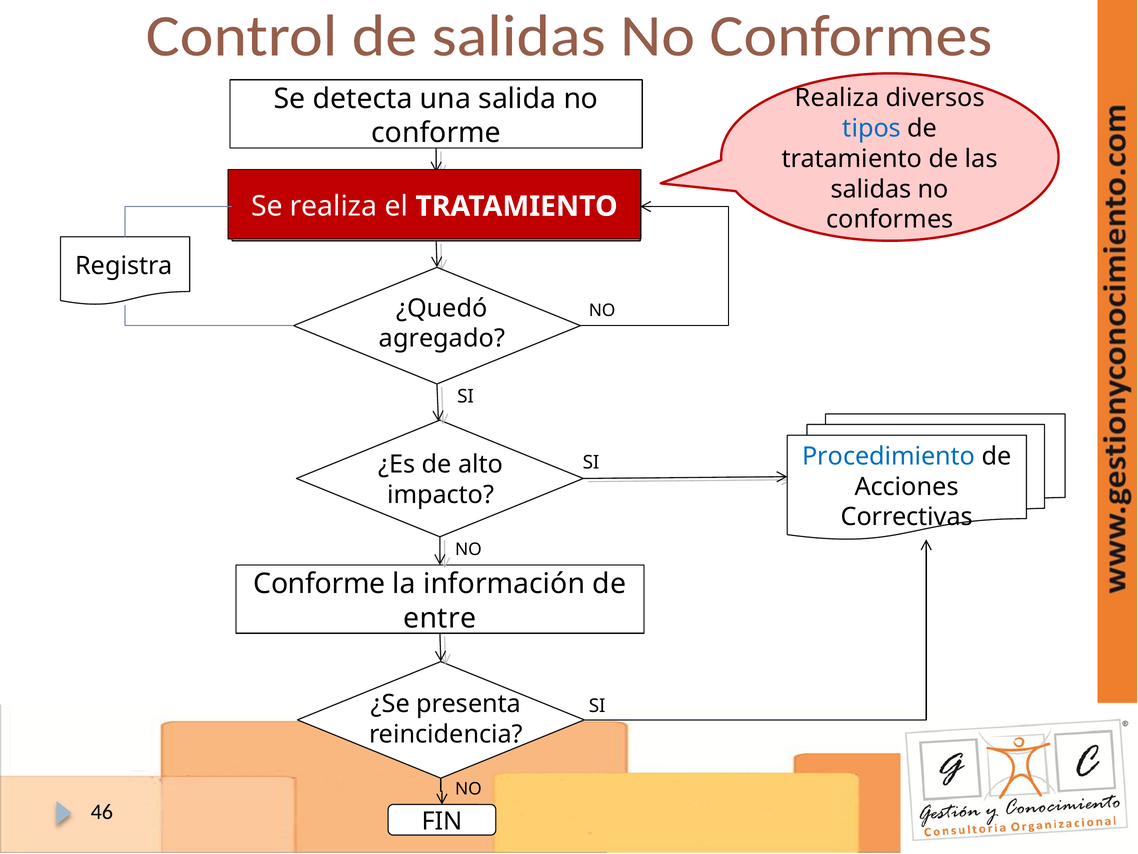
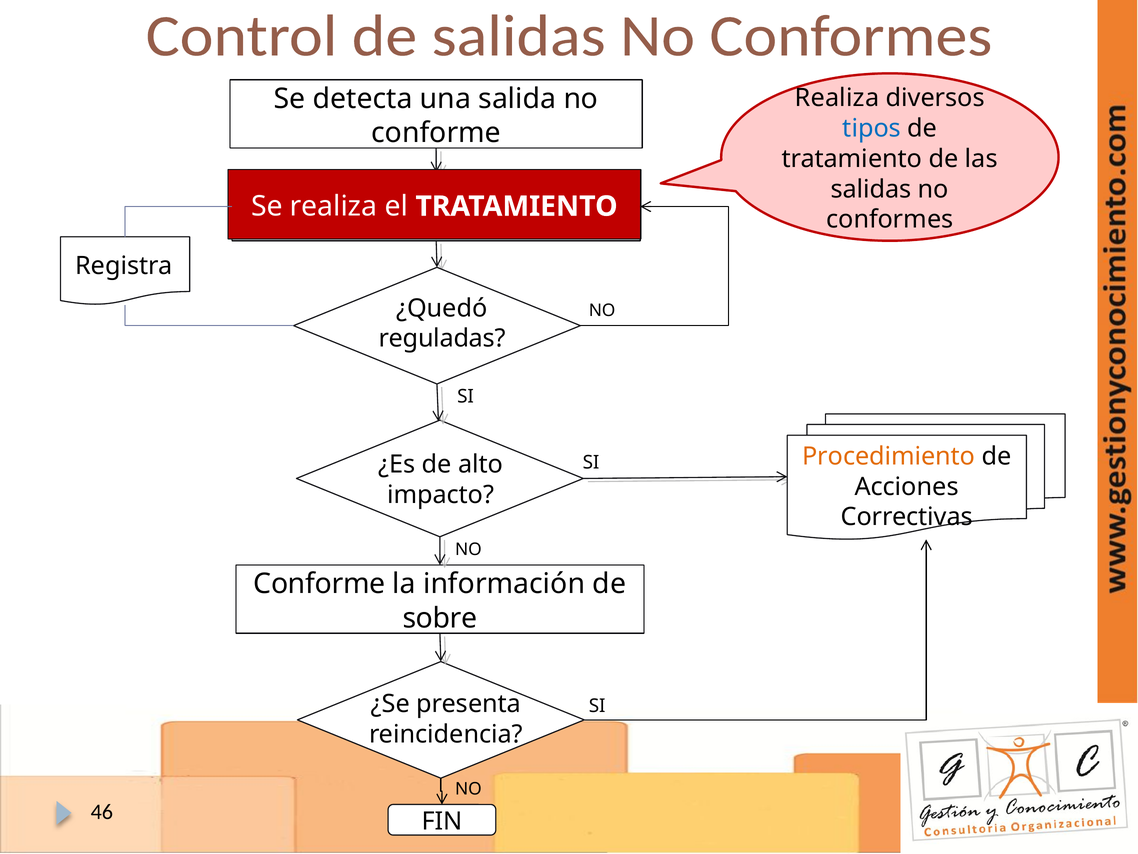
agregado: agregado -> reguladas
Procedimiento colour: blue -> orange
entre: entre -> sobre
